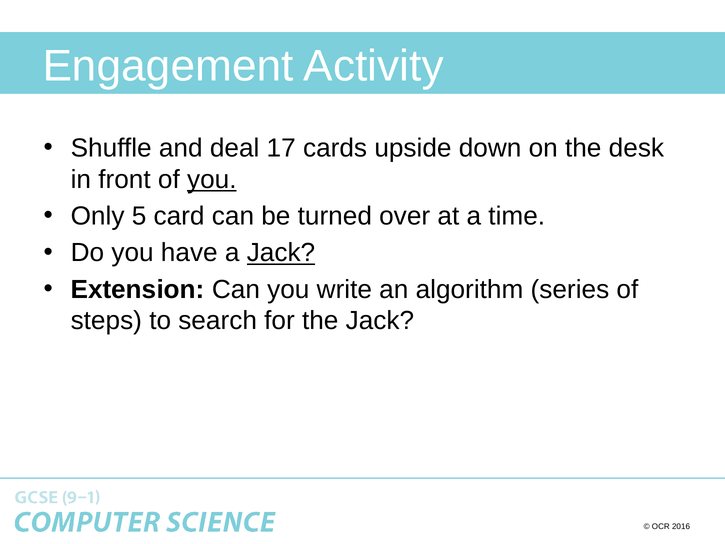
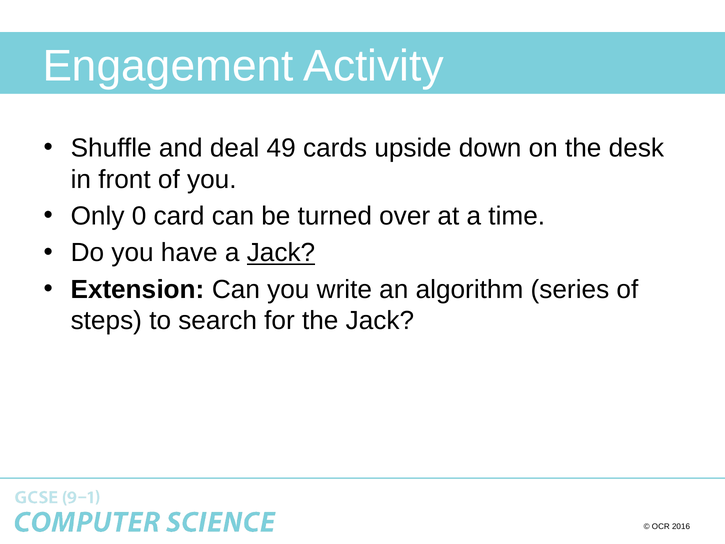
17: 17 -> 49
you at (212, 179) underline: present -> none
5: 5 -> 0
